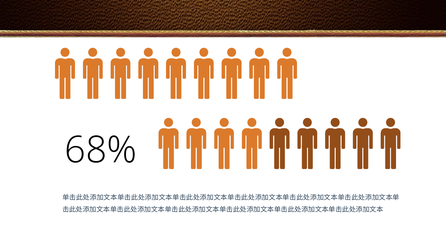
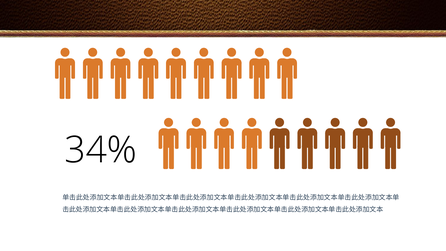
68%: 68% -> 34%
